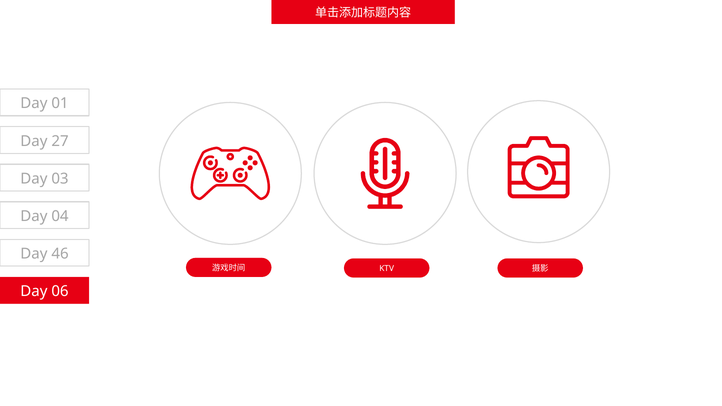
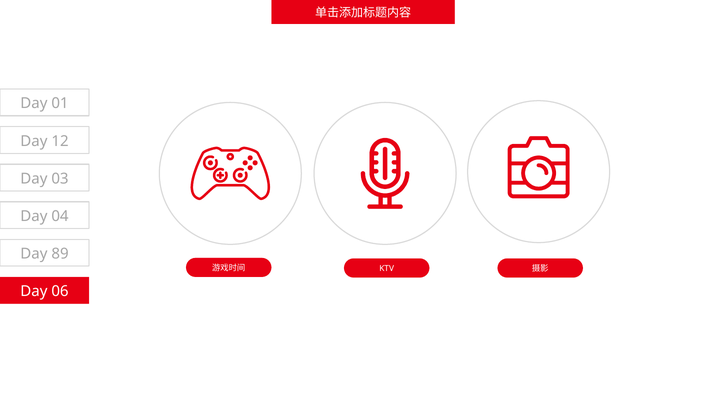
27: 27 -> 12
46: 46 -> 89
